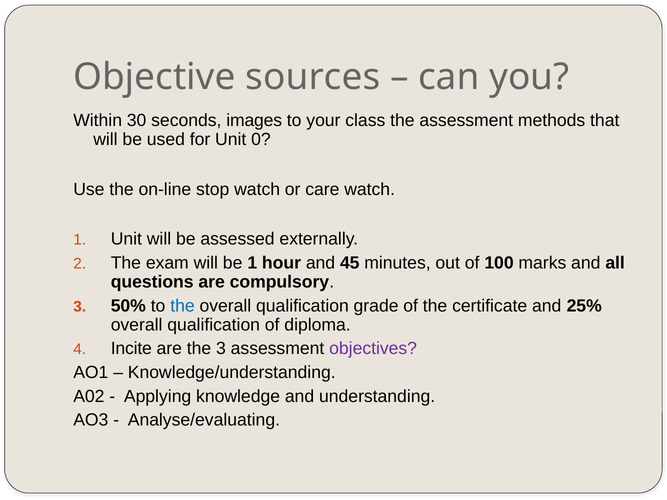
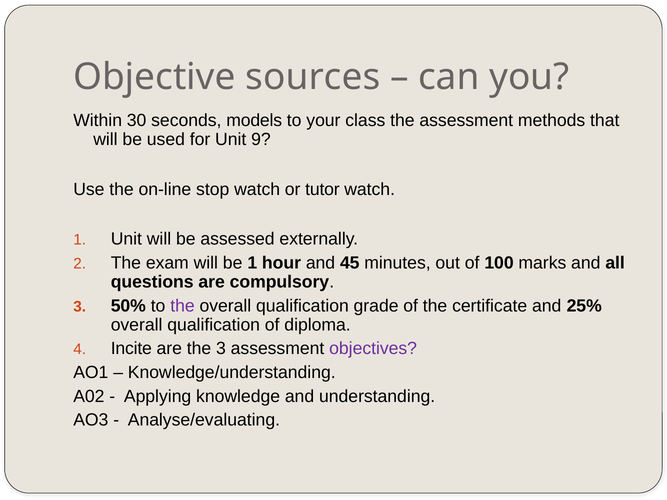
images: images -> models
0: 0 -> 9
care: care -> tutor
the at (182, 306) colour: blue -> purple
